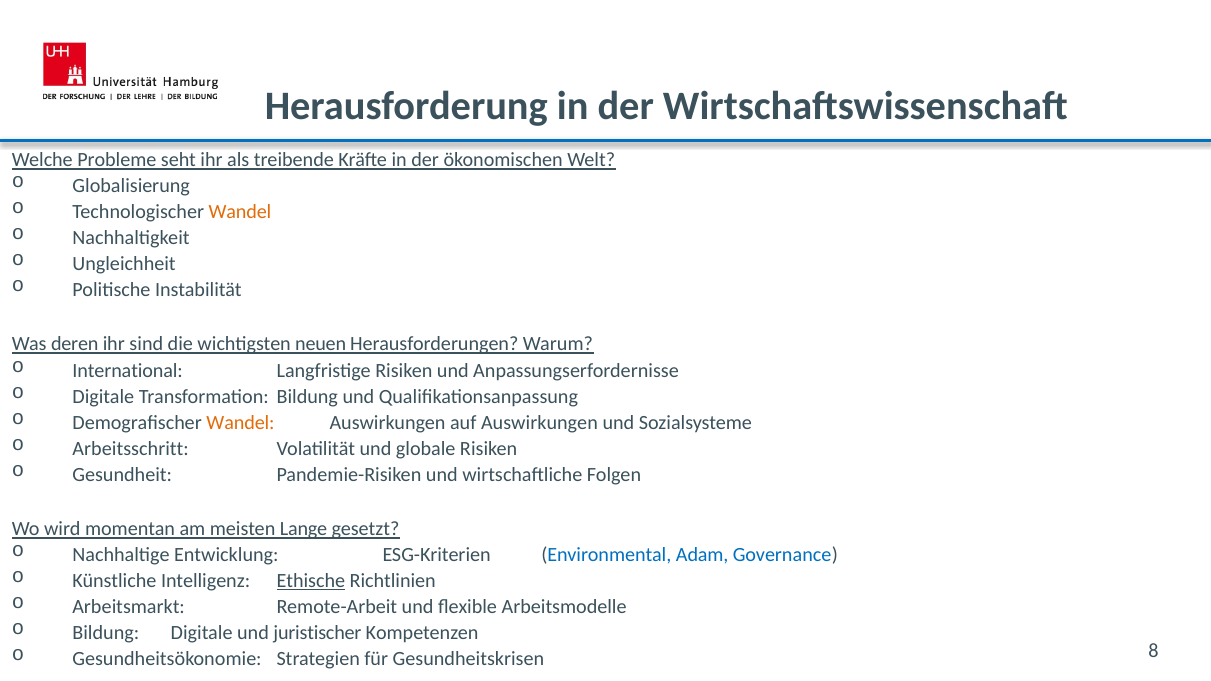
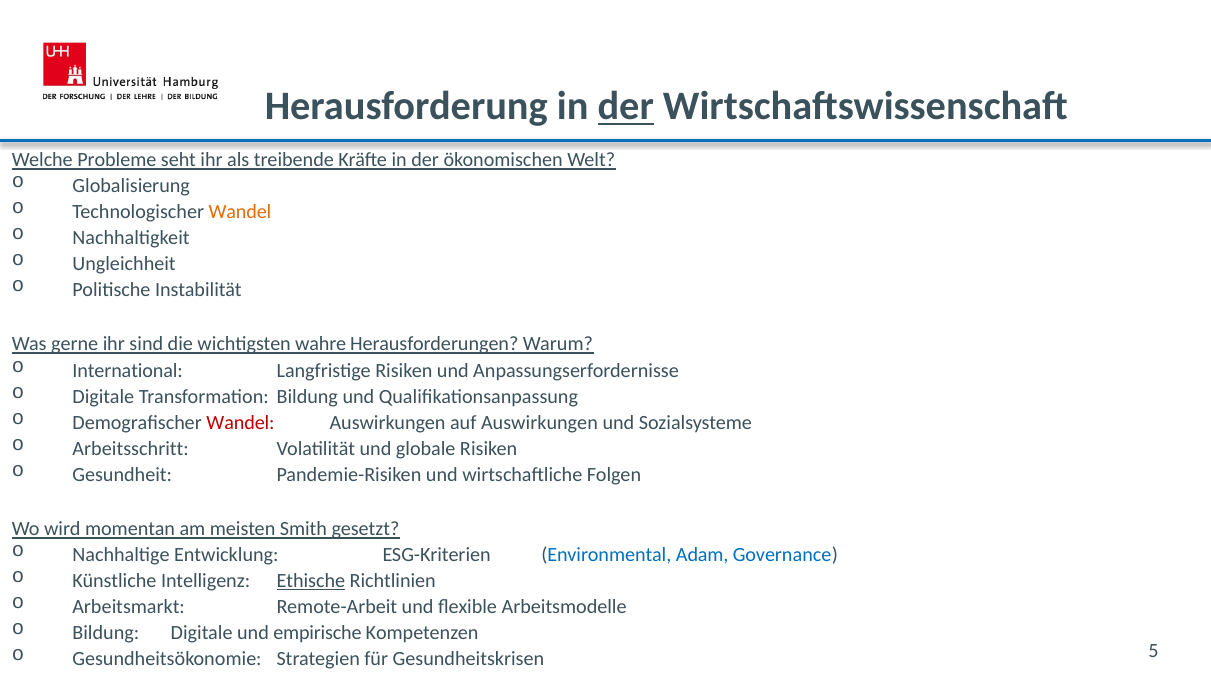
der at (626, 107) underline: none -> present
deren: deren -> gerne
neuen: neuen -> wahre
Wandel at (241, 423) colour: orange -> red
Lange: Lange -> Smith
juristischer: juristischer -> empirische
8: 8 -> 5
